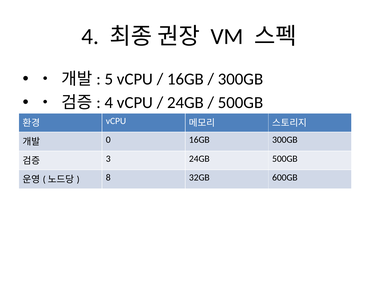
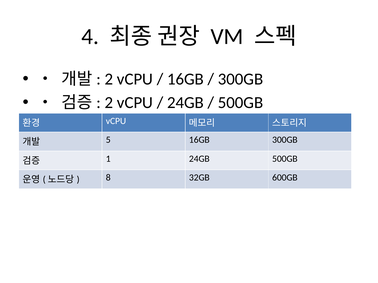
5 at (109, 79): 5 -> 2
4 at (109, 103): 4 -> 2
0: 0 -> 5
3: 3 -> 1
